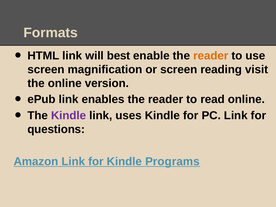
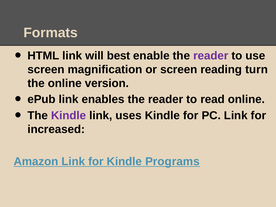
reader at (211, 56) colour: orange -> purple
visit: visit -> turn
questions: questions -> increased
